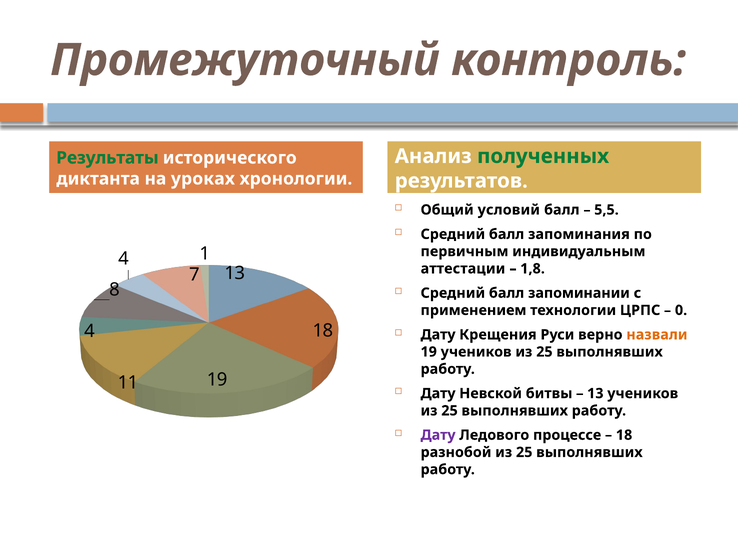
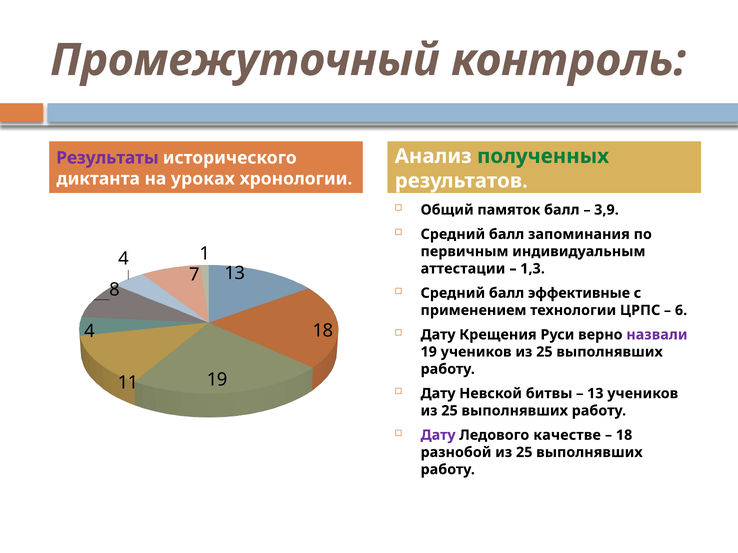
Результаты colour: green -> purple
условий: условий -> памяток
5,5: 5,5 -> 3,9
1,8: 1,8 -> 1,3
запоминании: запоминании -> эффективные
0: 0 -> 6
назвали colour: orange -> purple
процессе: процессе -> качестве
